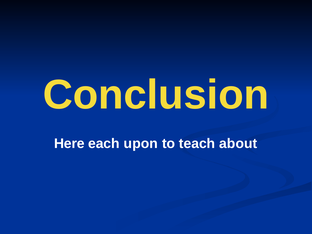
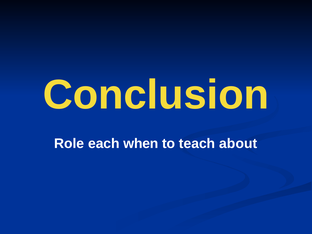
Here: Here -> Role
upon: upon -> when
